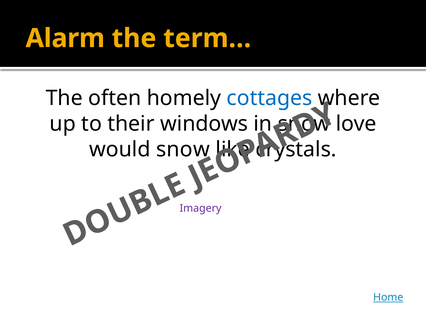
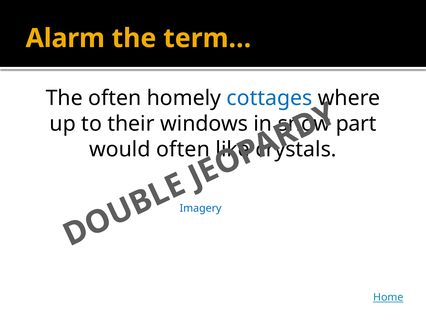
love: love -> part
would snow: snow -> often
Imagery colour: purple -> blue
